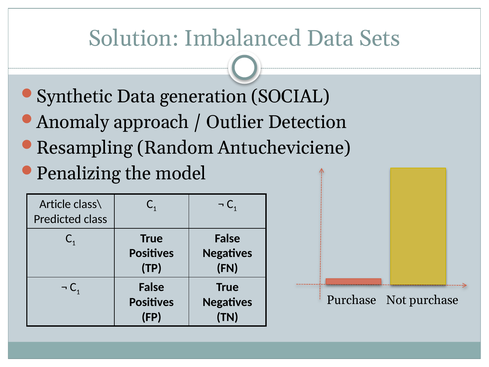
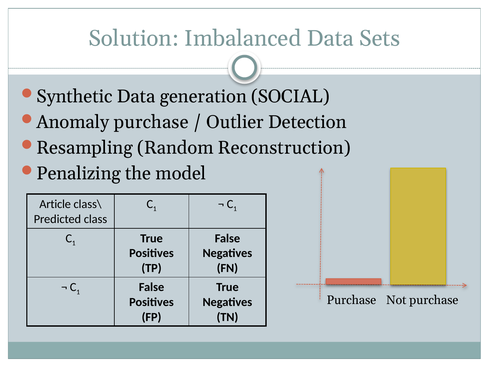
Anomaly approach: approach -> purchase
Antucheviciene: Antucheviciene -> Reconstruction
